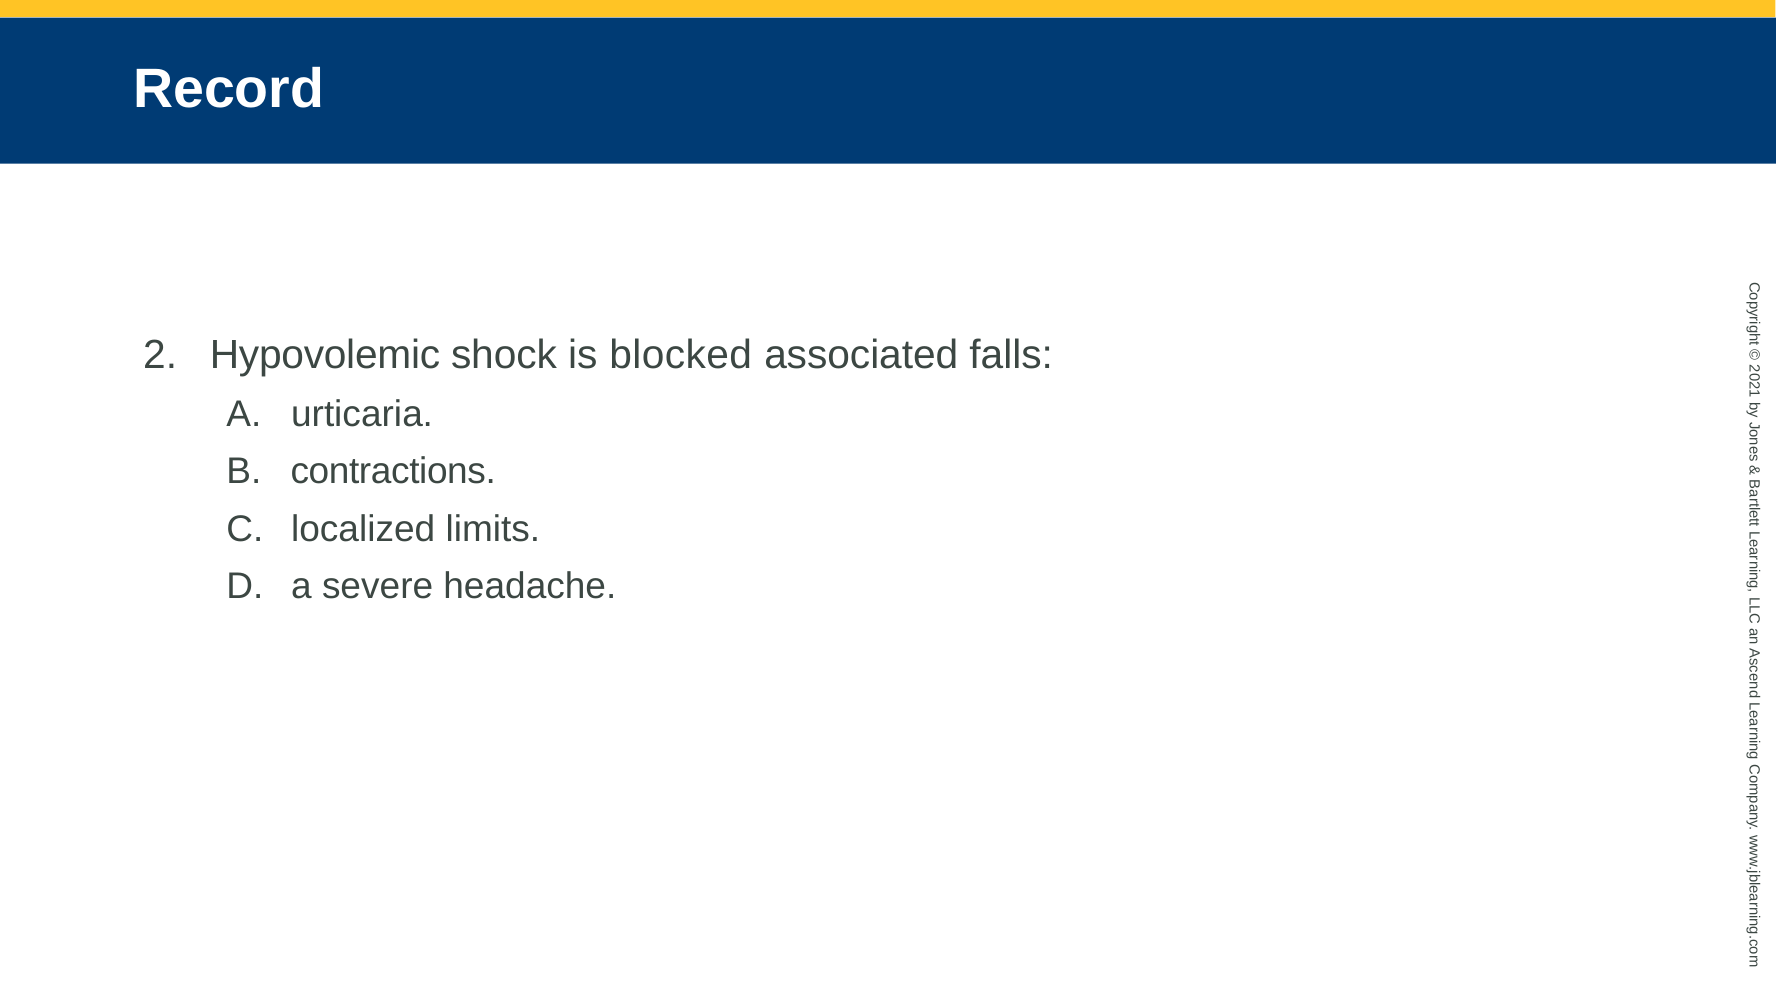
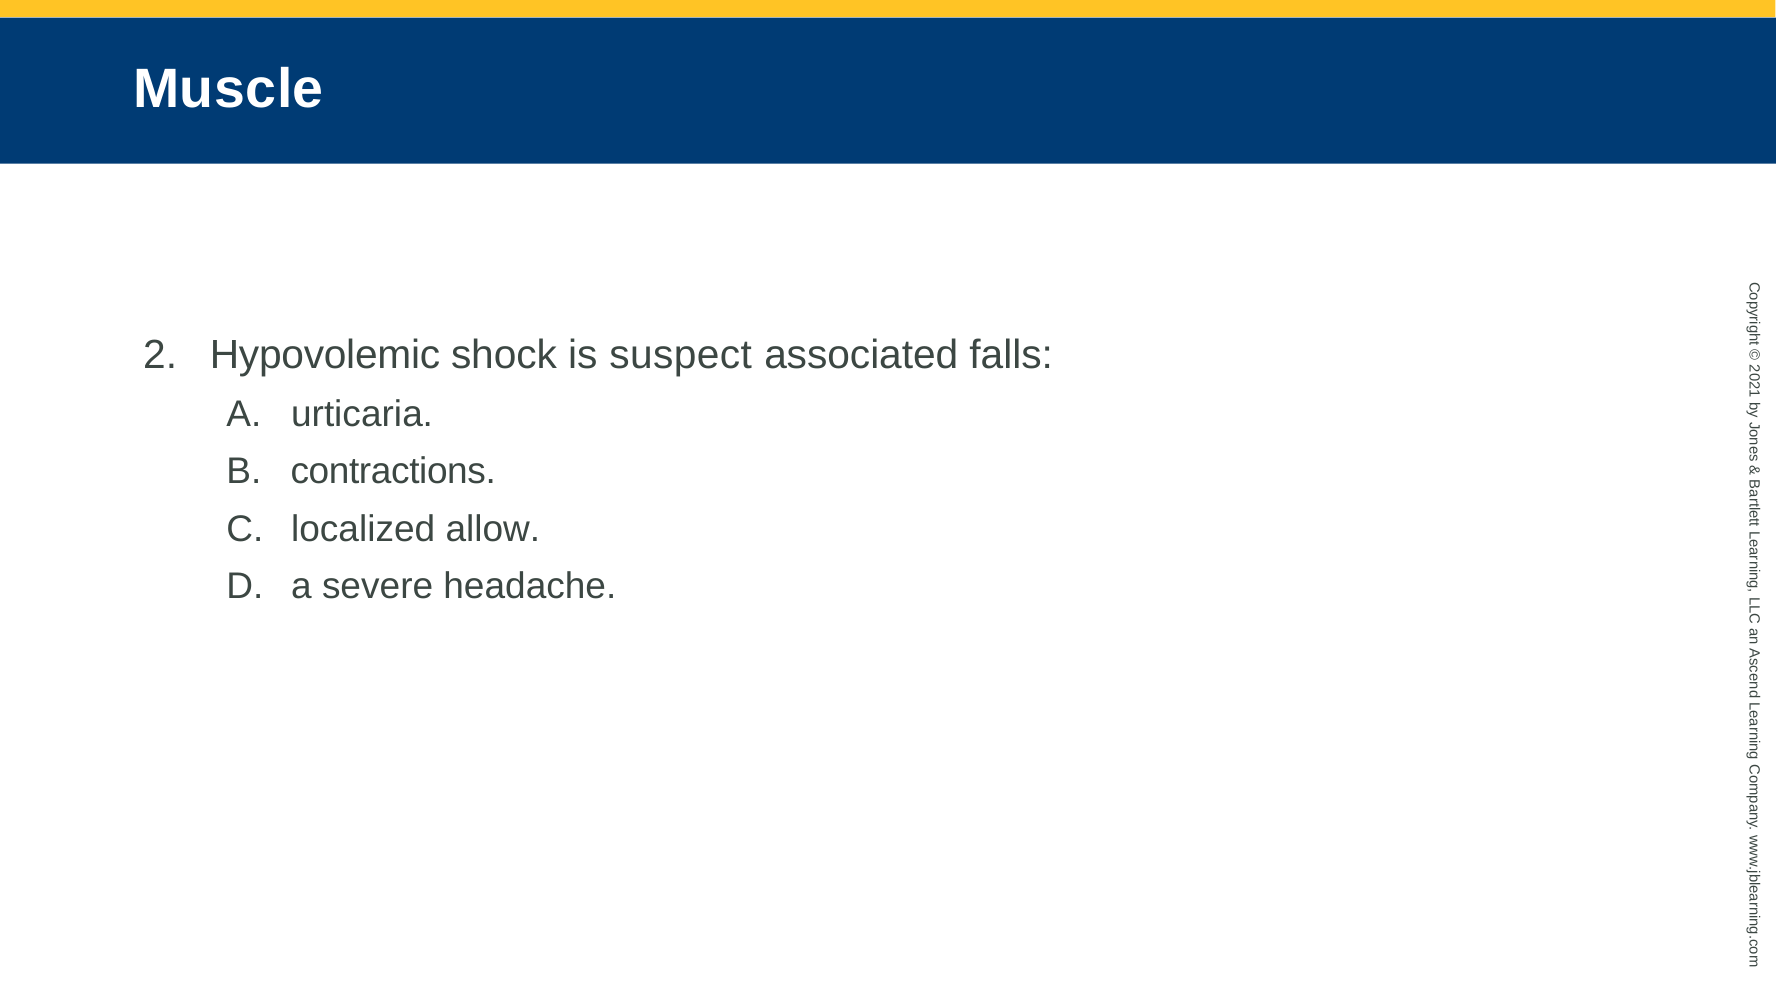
Record: Record -> Muscle
blocked: blocked -> suspect
limits: limits -> allow
